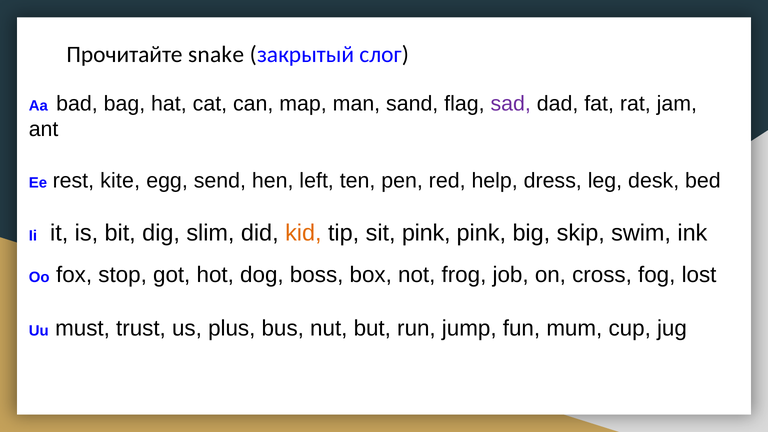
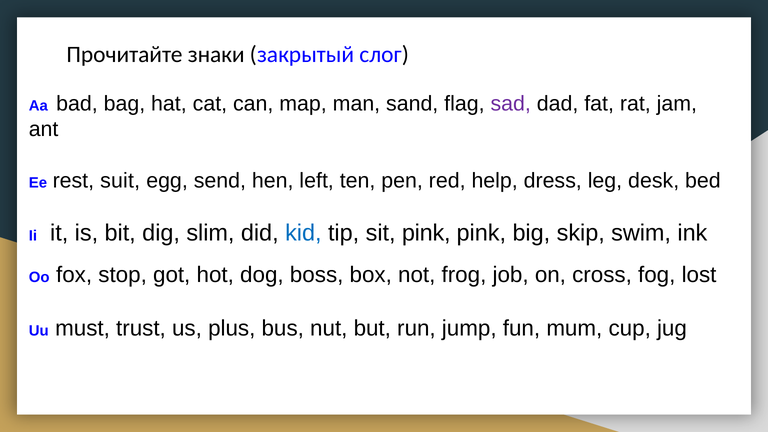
snake: snake -> знаки
kite: kite -> suit
kid colour: orange -> blue
